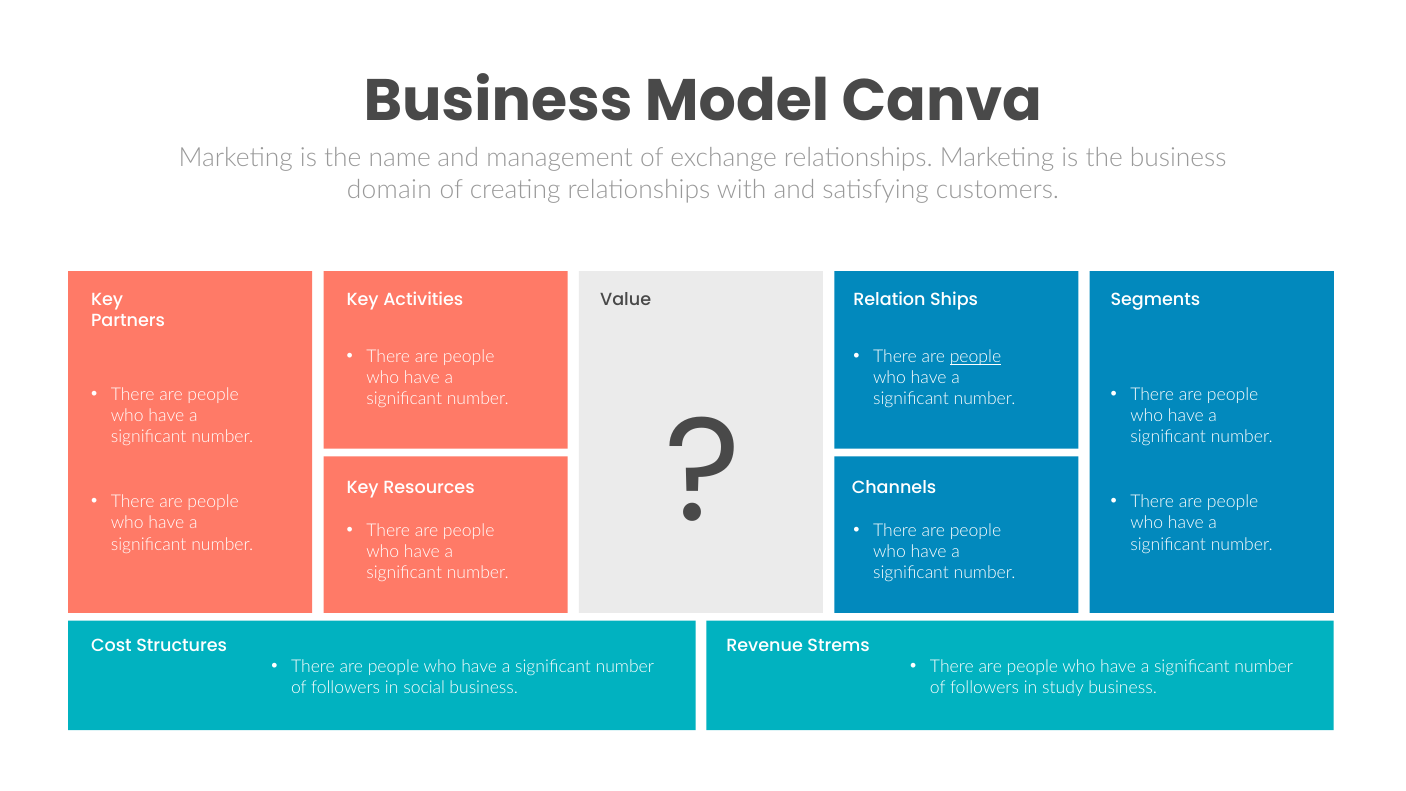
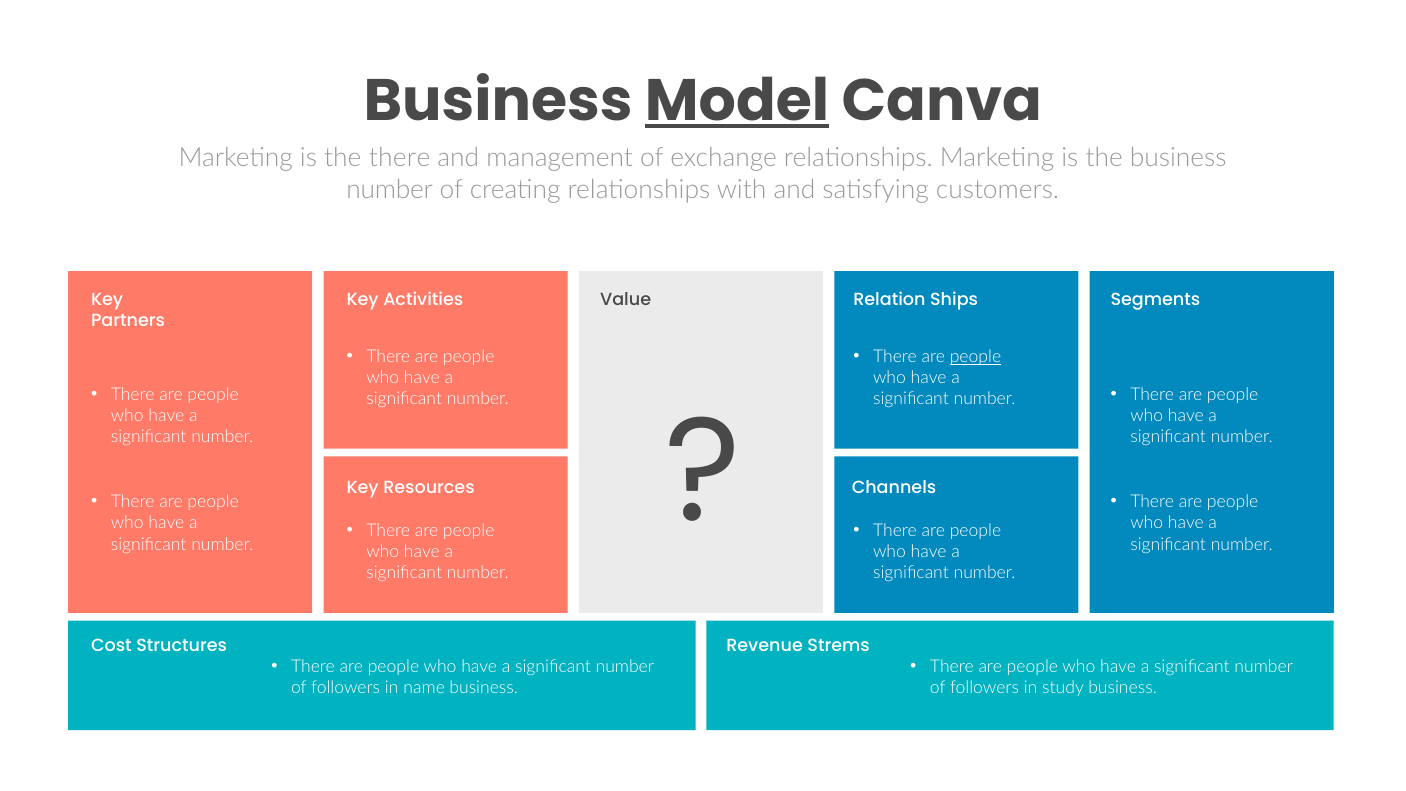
Model underline: none -> present
the name: name -> there
domain at (389, 189): domain -> number
social: social -> name
